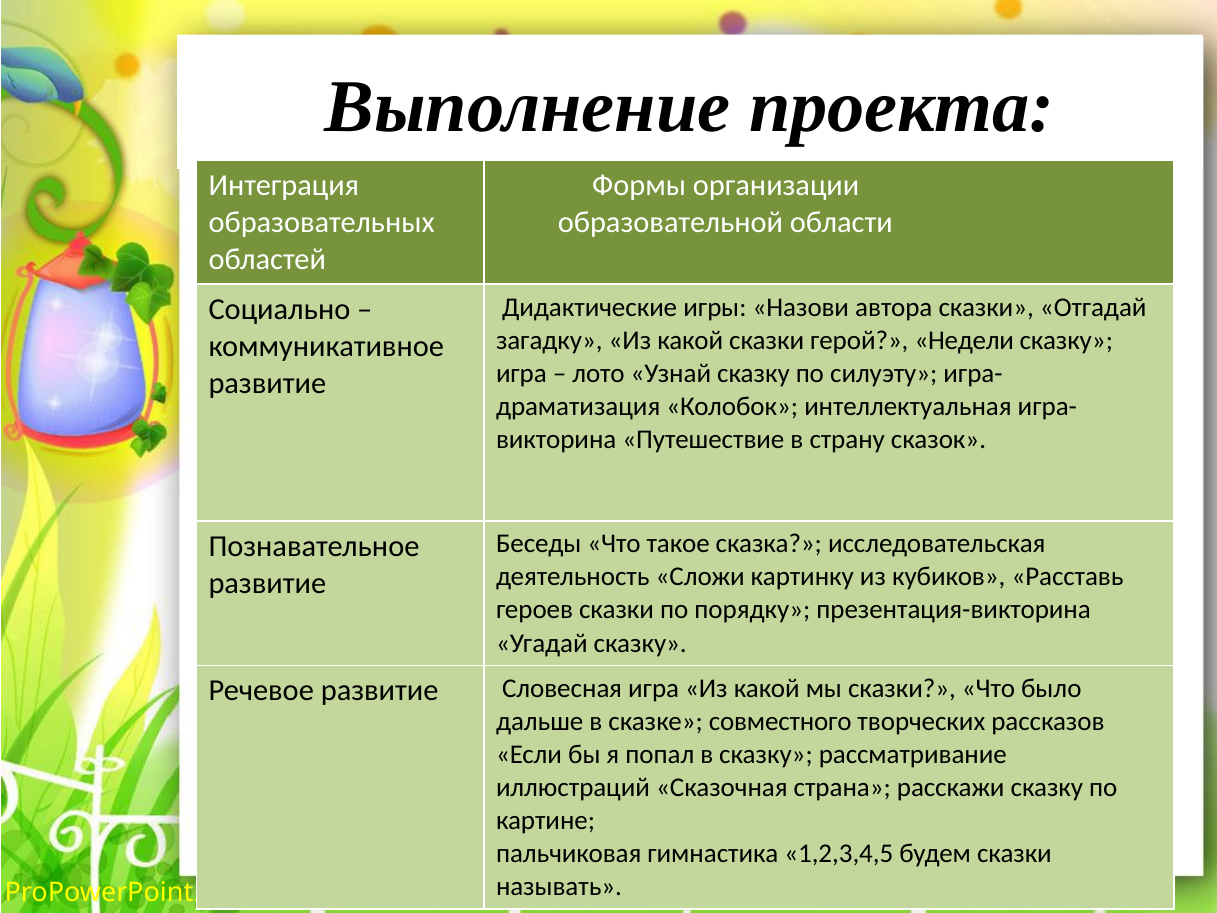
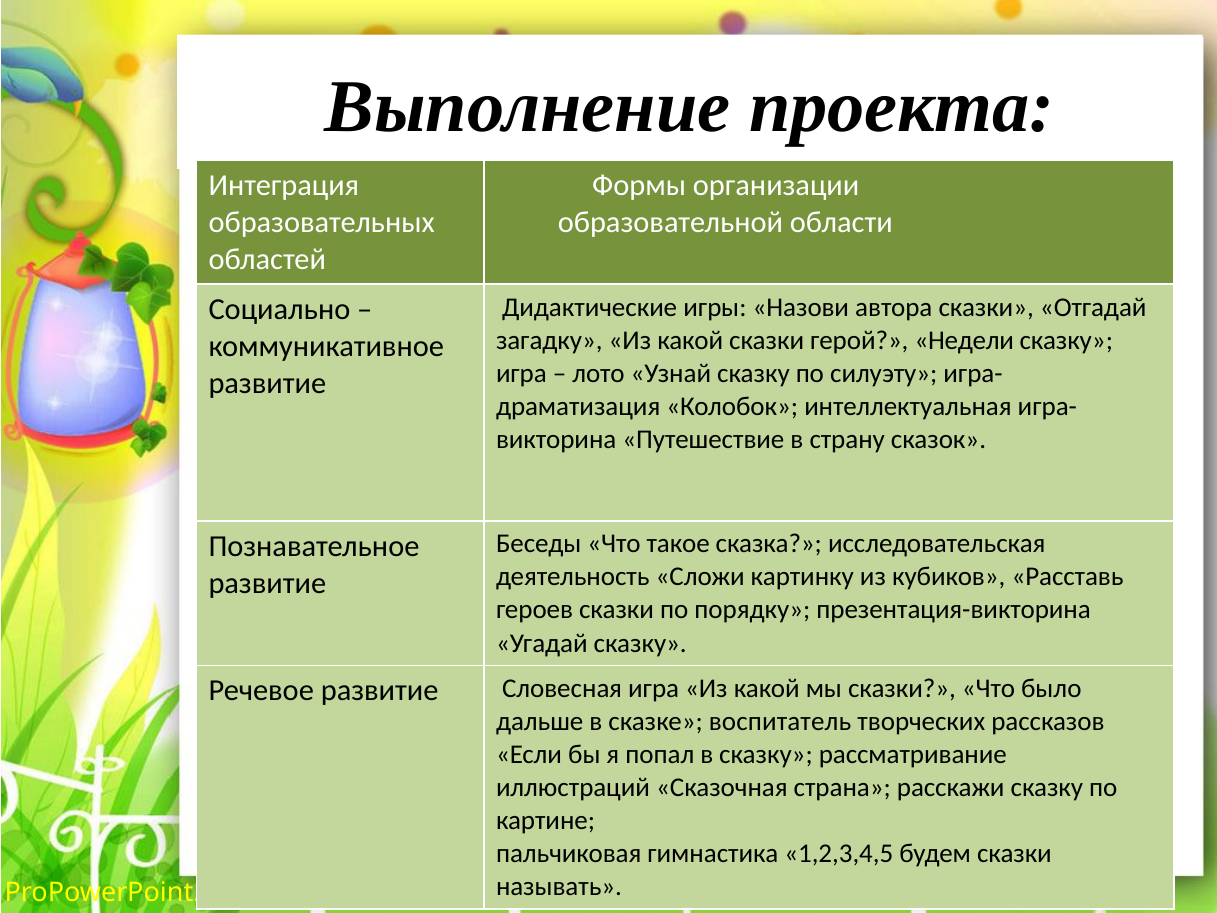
совместного: совместного -> воспитатель
